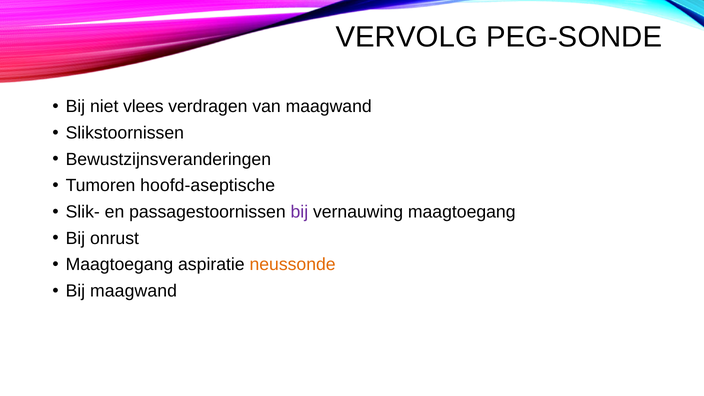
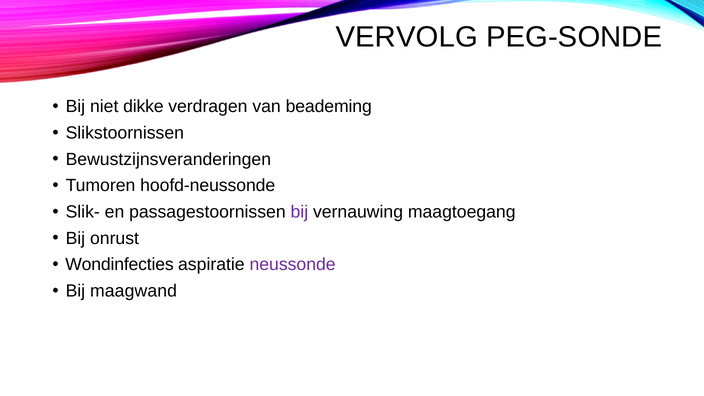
vlees: vlees -> dikke
van maagwand: maagwand -> beademing
hoofd-aseptische: hoofd-aseptische -> hoofd-neussonde
Maagtoegang at (119, 265): Maagtoegang -> Wondinfecties
neussonde colour: orange -> purple
